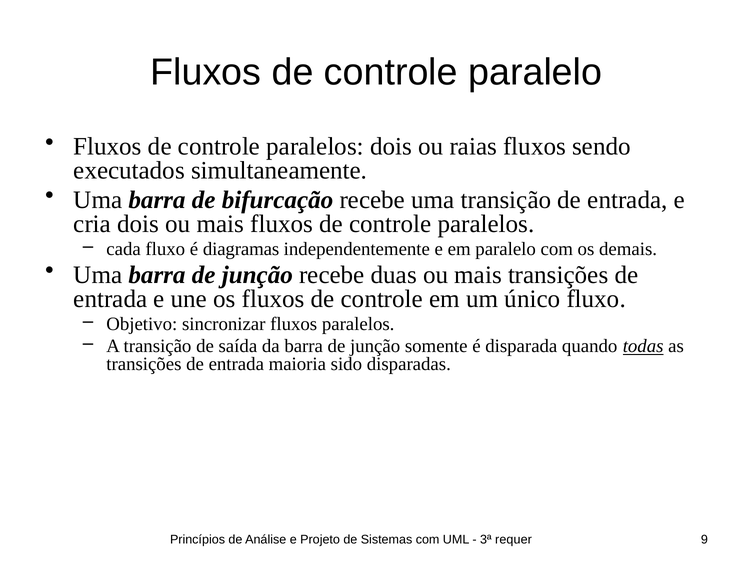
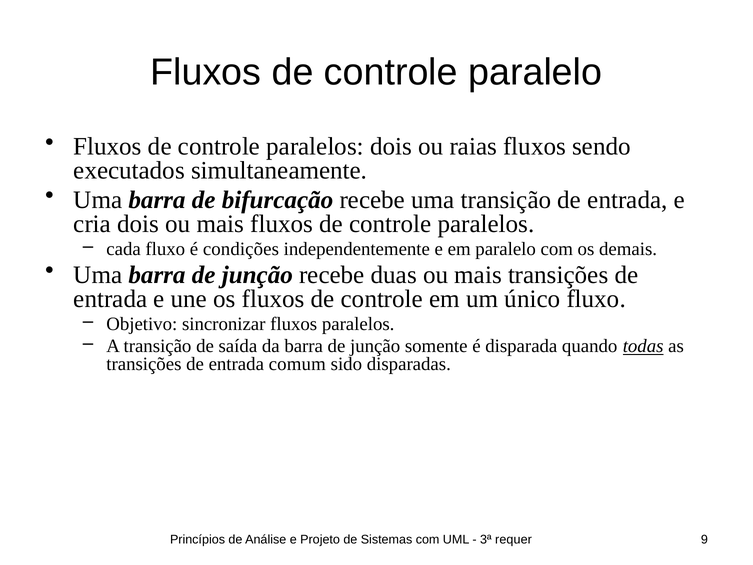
diagramas: diagramas -> condições
maioria: maioria -> comum
